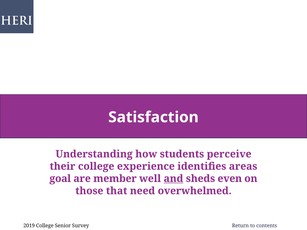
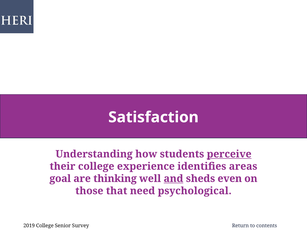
perceive underline: none -> present
member: member -> thinking
overwhelmed: overwhelmed -> psychological
